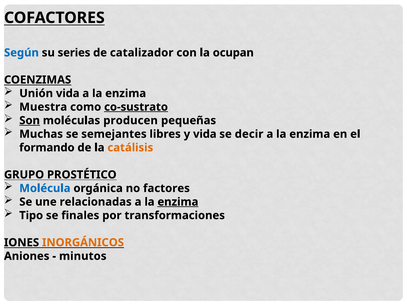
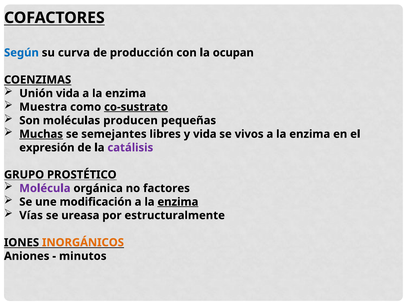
series: series -> curva
catalizador: catalizador -> producción
Son underline: present -> none
Muchas underline: none -> present
decir: decir -> vivos
formando: formando -> expresión
catálisis colour: orange -> purple
Molécula colour: blue -> purple
relacionadas: relacionadas -> modificación
Tipo: Tipo -> Vías
finales: finales -> ureasa
transformaciones: transformaciones -> estructuralmente
